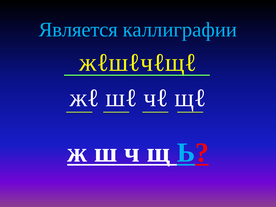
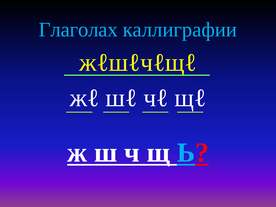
Является: Является -> Глаголах
